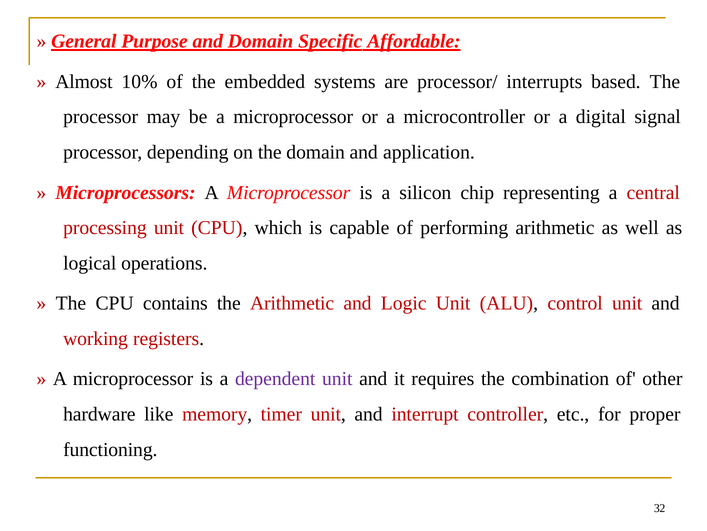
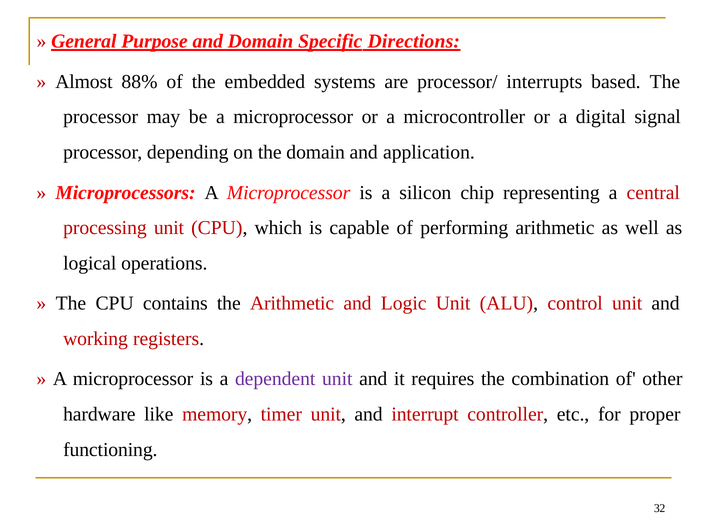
Affordable: Affordable -> Directions
10%: 10% -> 88%
